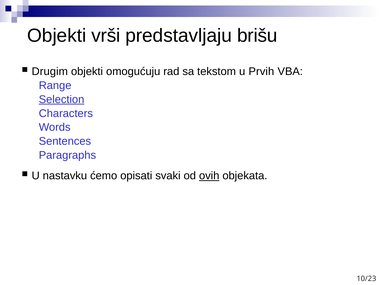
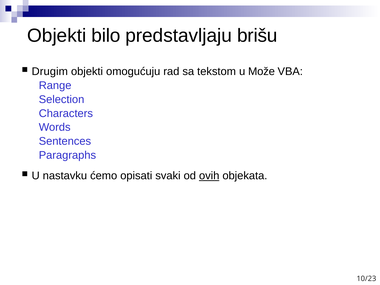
vrši: vrši -> bilo
Prvih: Prvih -> Može
Selection underline: present -> none
